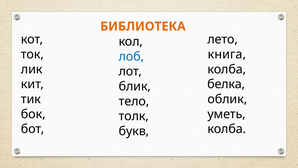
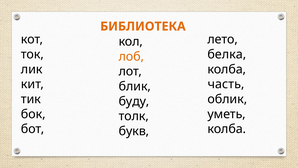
книга: книга -> белка
лоб colour: blue -> orange
белка: белка -> часть
тело: тело -> буду
